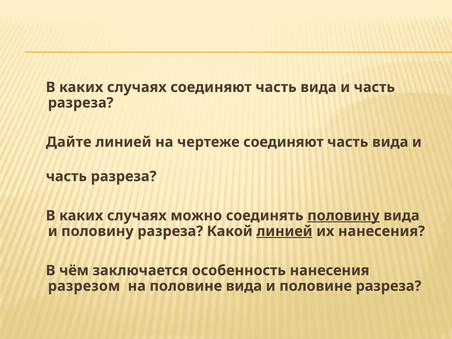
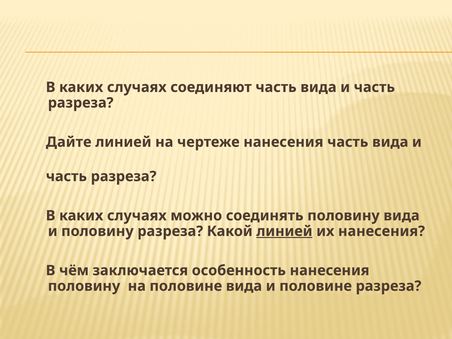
чертеже соединяют: соединяют -> нанесения
половину at (343, 216) underline: present -> none
разрезом at (84, 286): разрезом -> половину
